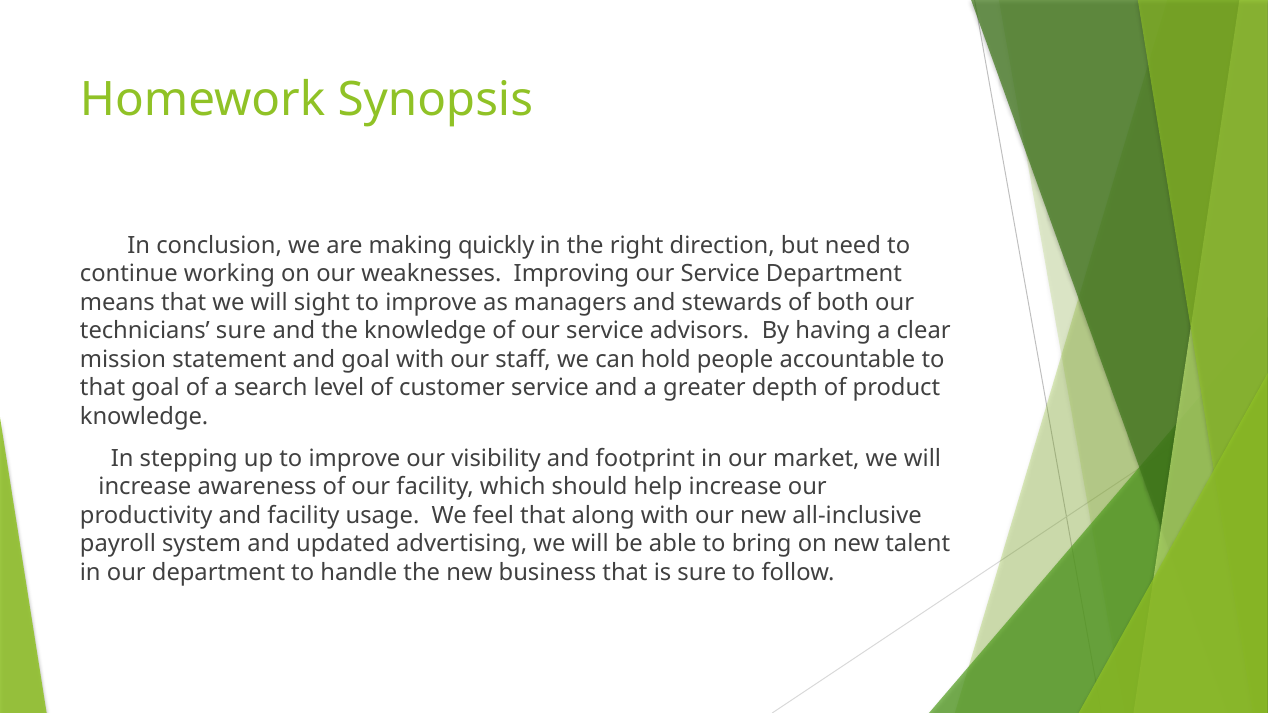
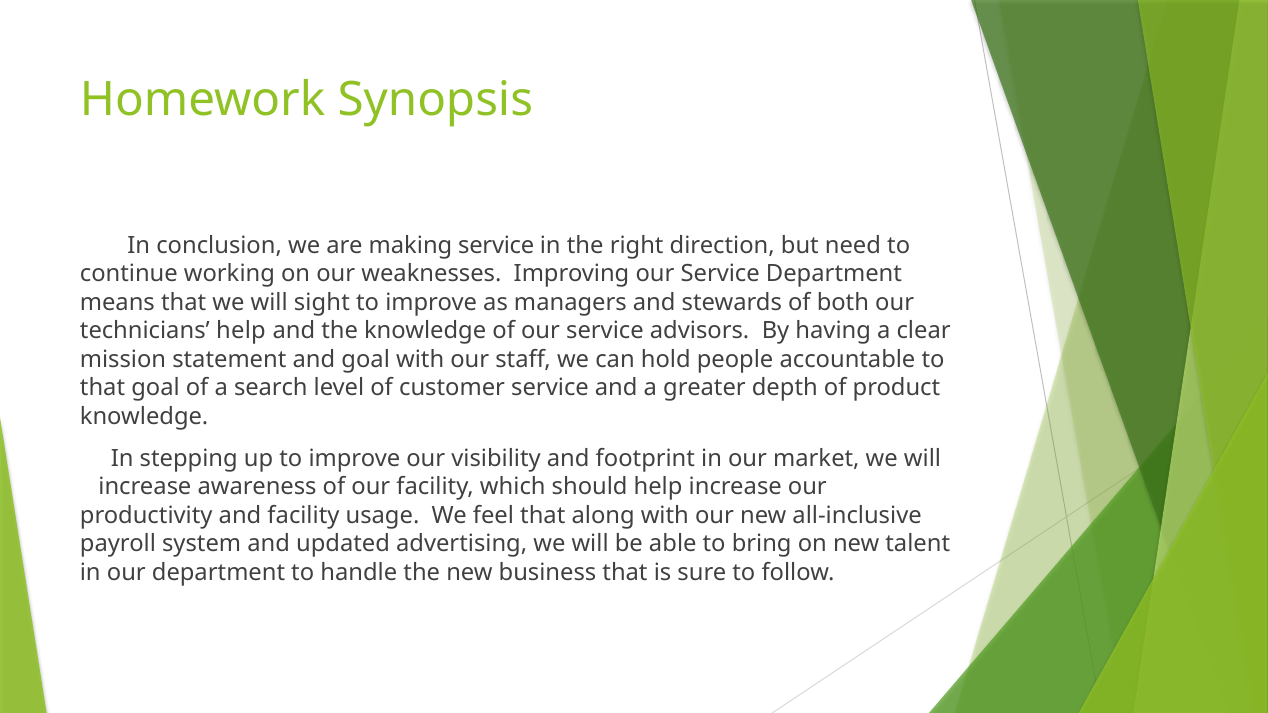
making quickly: quickly -> service
technicians sure: sure -> help
